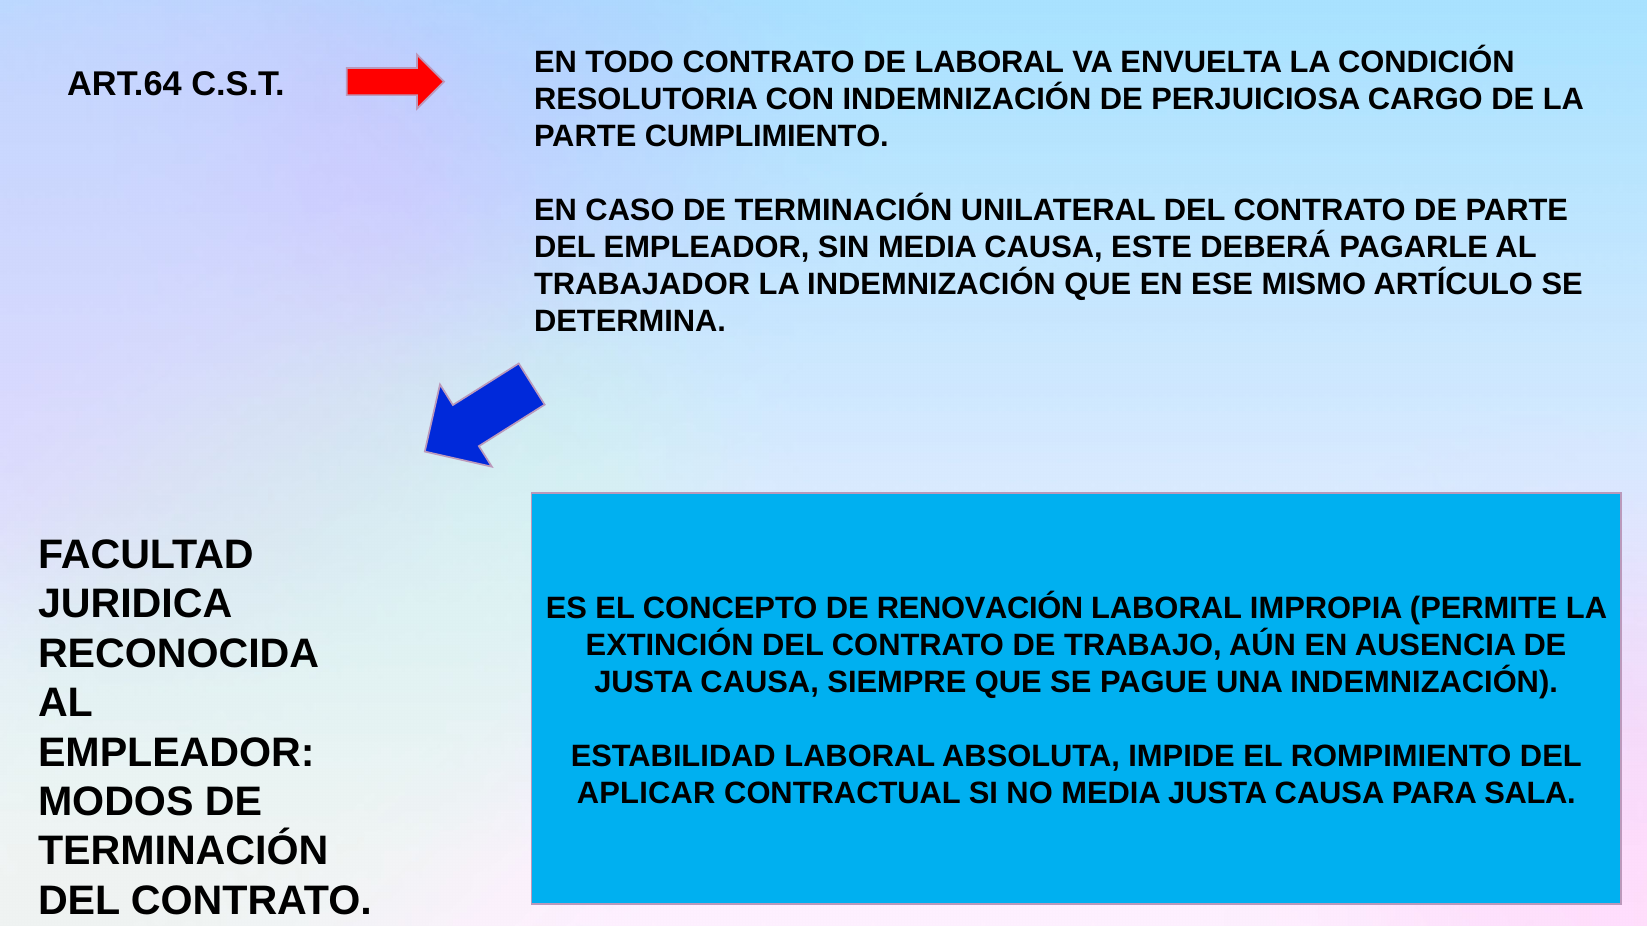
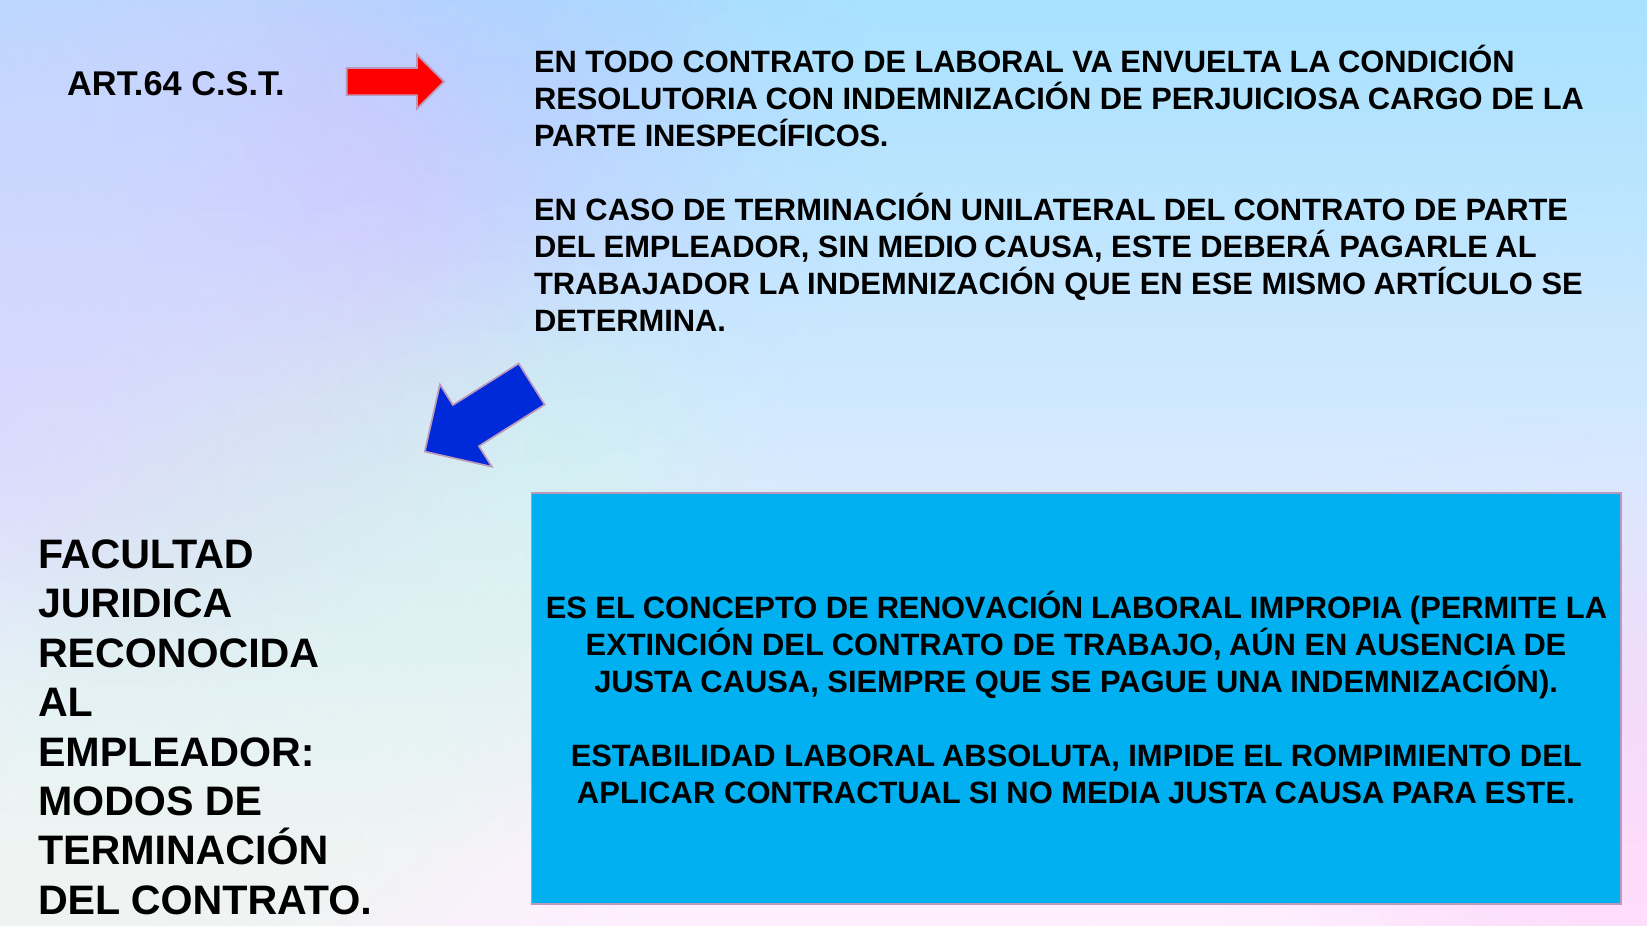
CUMPLIMIENTO: CUMPLIMIENTO -> INESPECÍFICOS
SIN MEDIA: MEDIA -> MEDIO
PARA SALA: SALA -> ESTE
